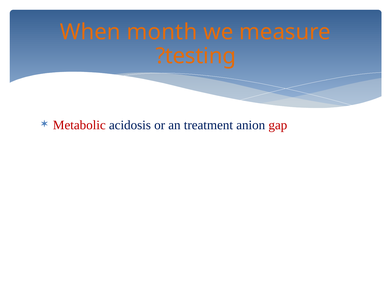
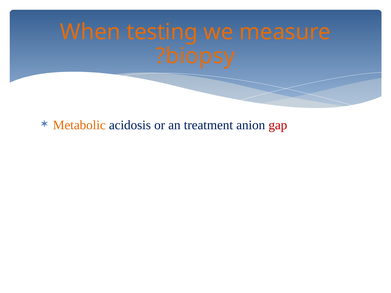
month: month -> testing
testing: testing -> biopsy
Metabolic colour: red -> orange
